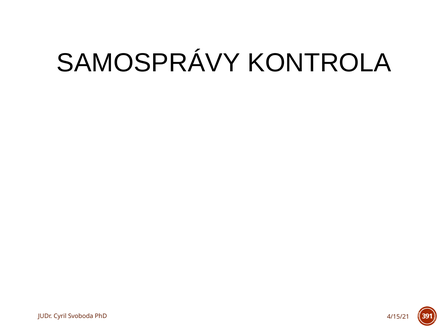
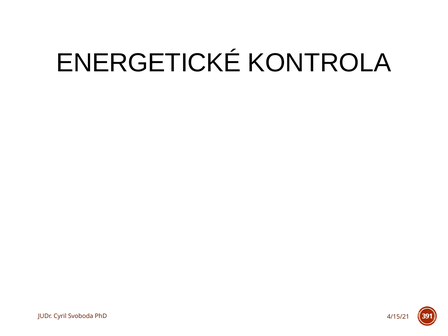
SAMOSPRÁVY: SAMOSPRÁVY -> ENERGETICKÉ
